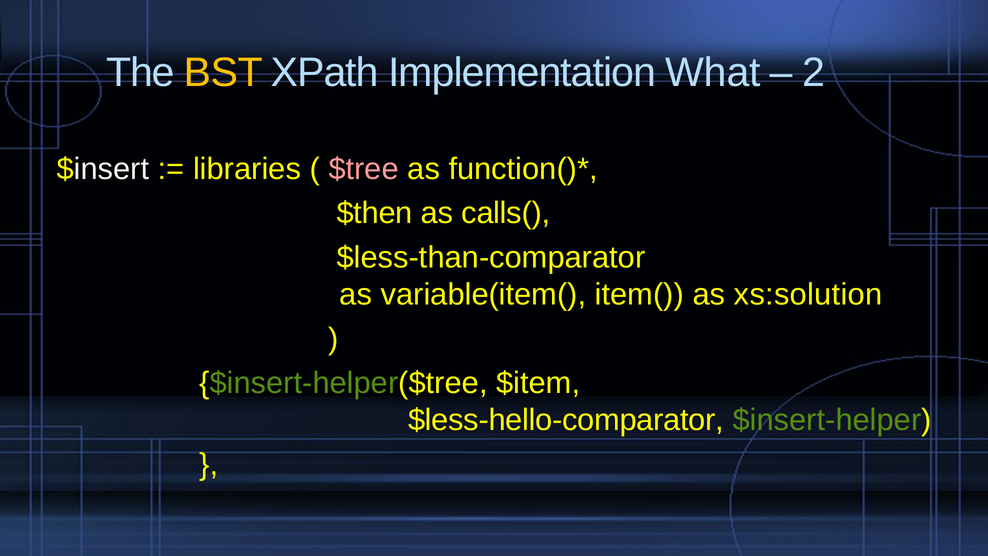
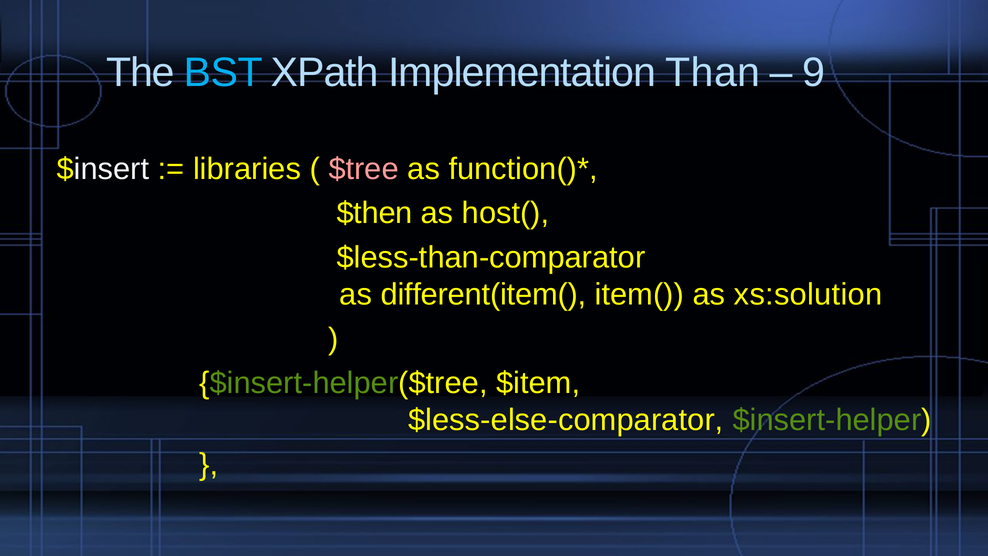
BST colour: yellow -> light blue
What: What -> Than
2: 2 -> 9
calls(: calls( -> host(
variable(item(: variable(item( -> different(item(
$less-hello-comparator: $less-hello-comparator -> $less-else-comparator
